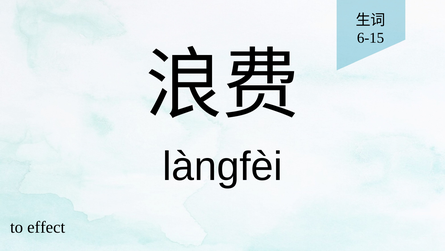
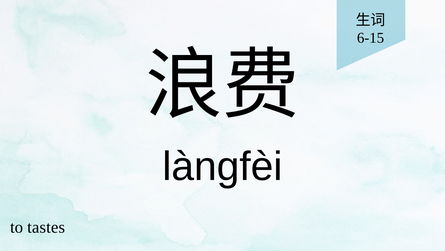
effect: effect -> tastes
